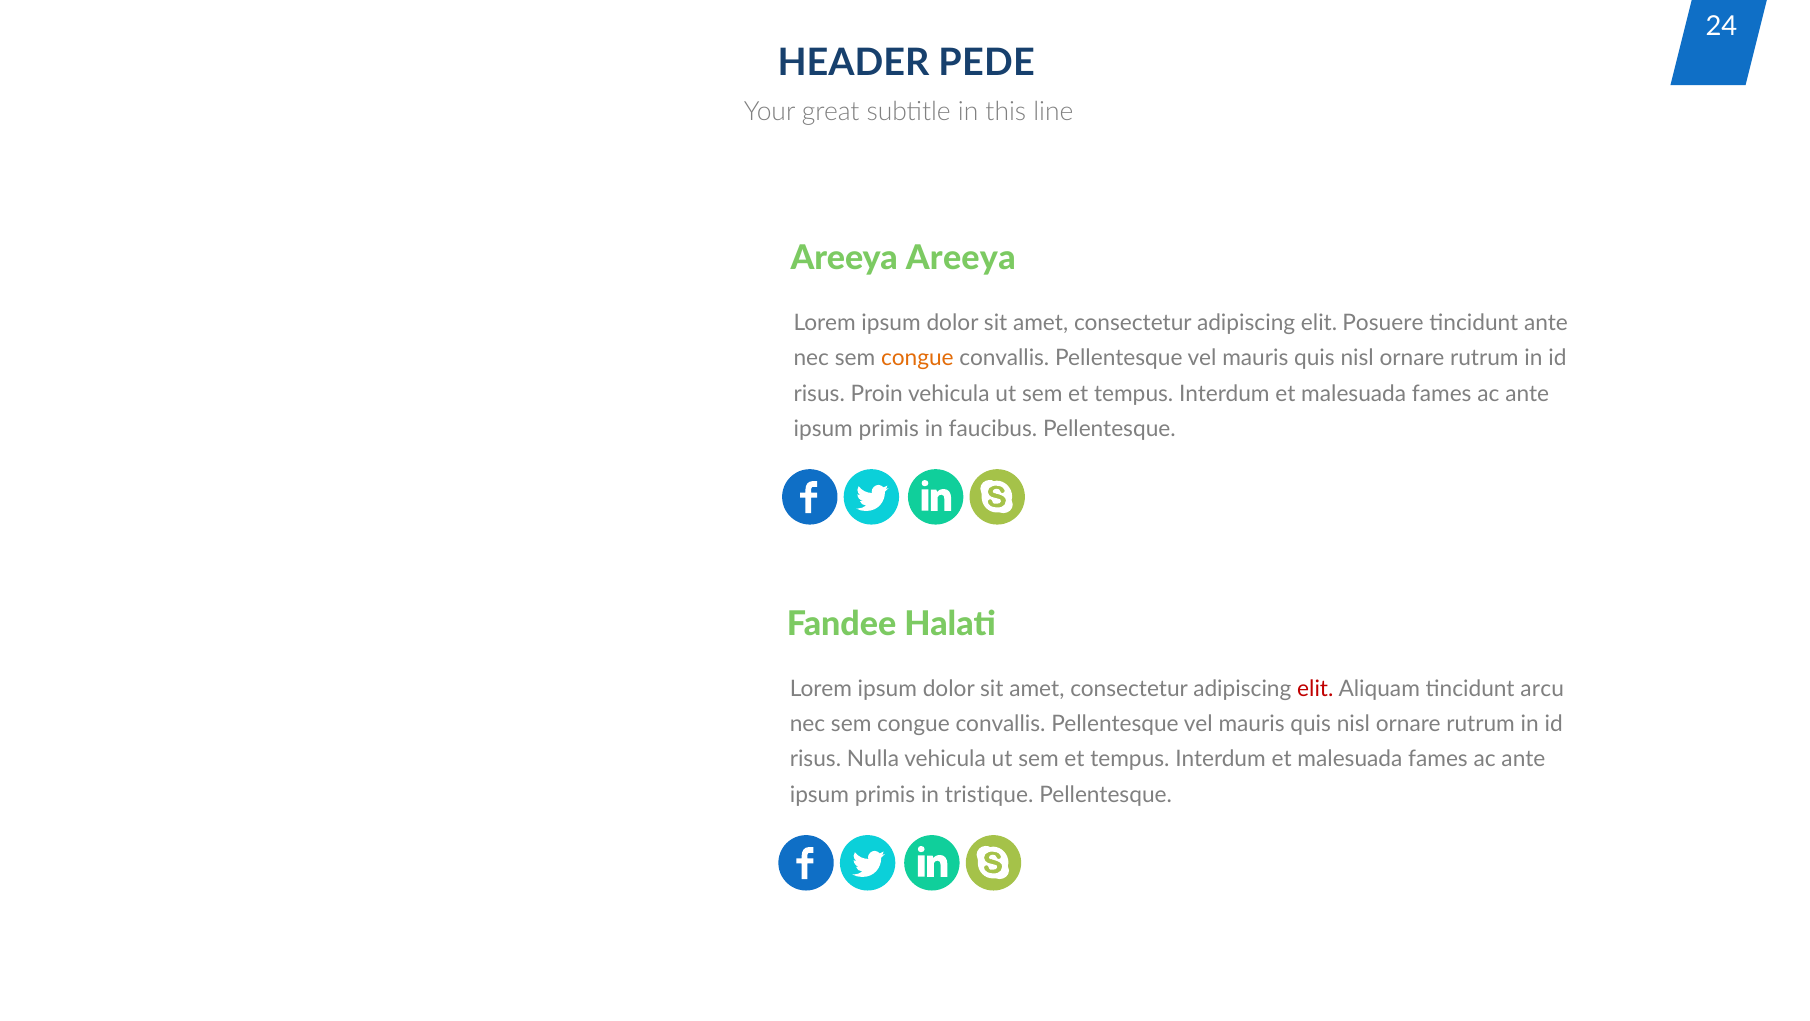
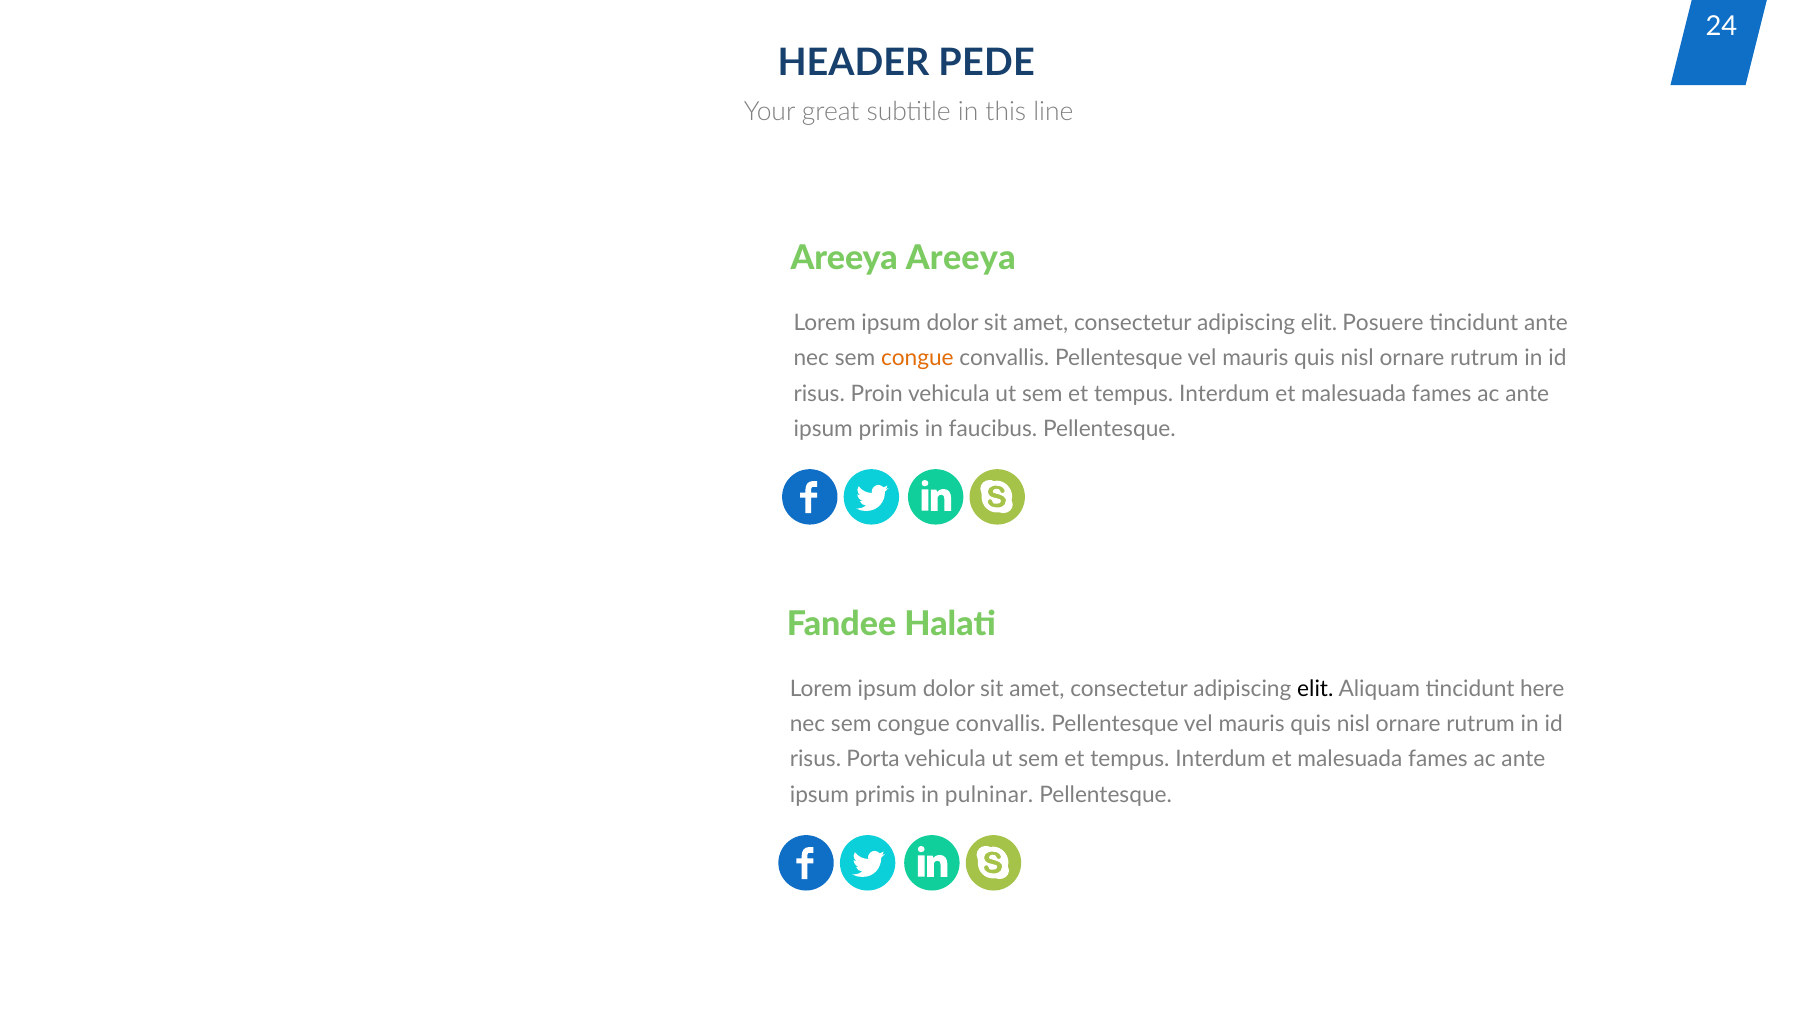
elit at (1315, 689) colour: red -> black
arcu: arcu -> here
Nulla: Nulla -> Porta
tristique: tristique -> pulninar
